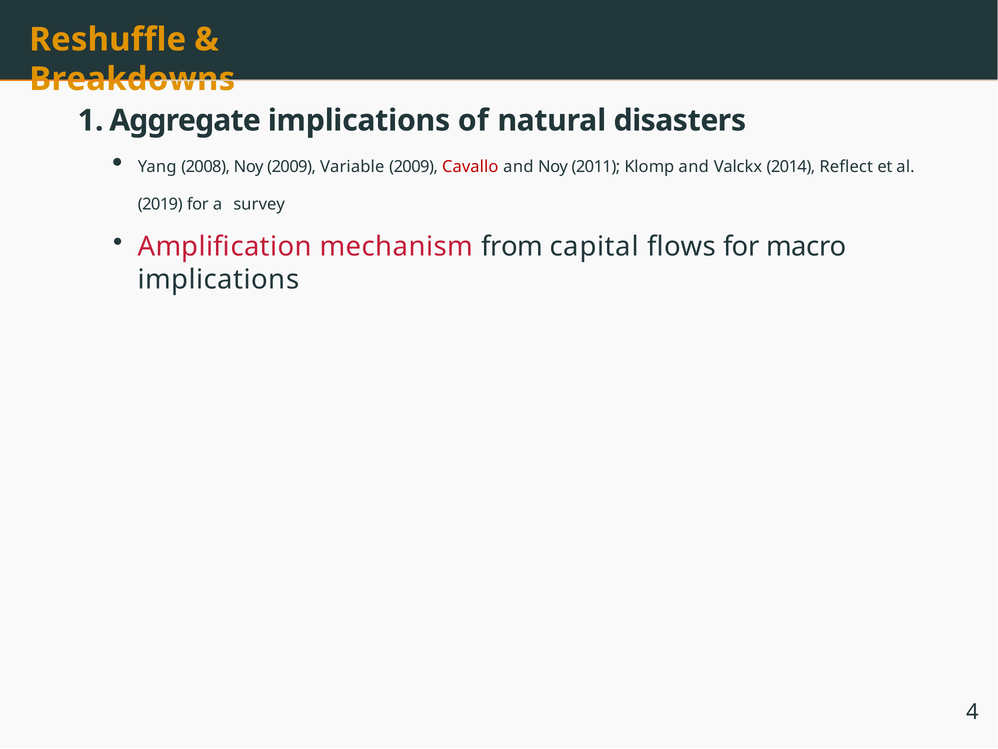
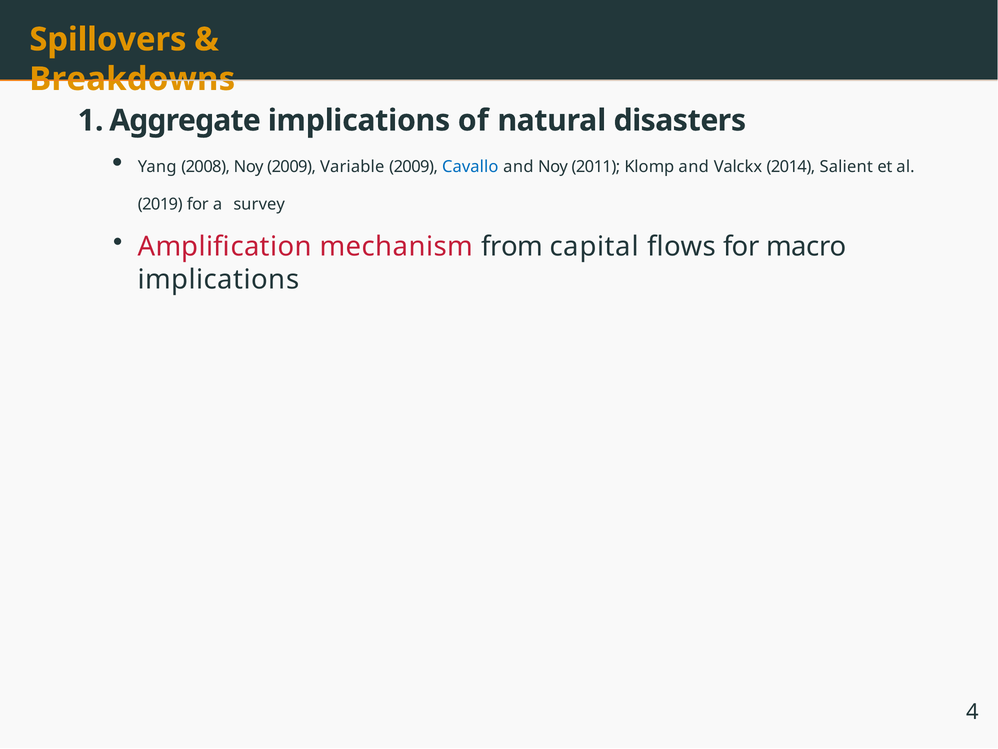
Reshuffle: Reshuffle -> Spillovers
Cavallo colour: red -> blue
Reflect: Reflect -> Salient
